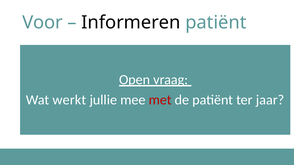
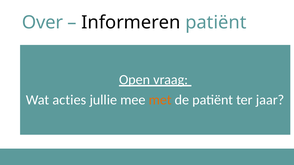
Voor: Voor -> Over
werkt: werkt -> acties
met colour: red -> orange
